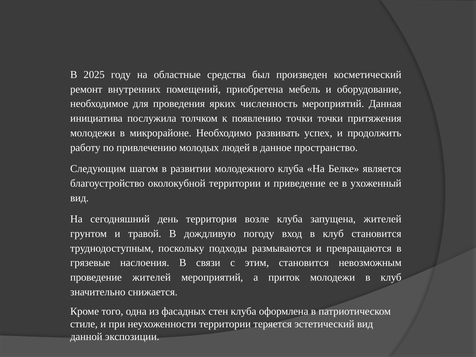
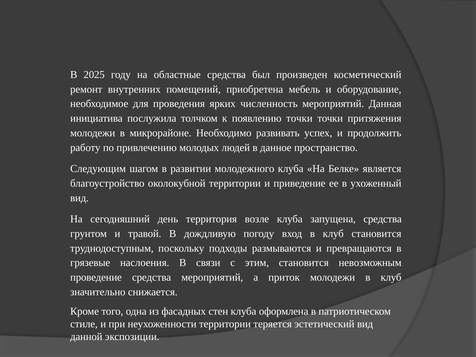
запущена жителей: жителей -> средства
проведение жителей: жителей -> средства
